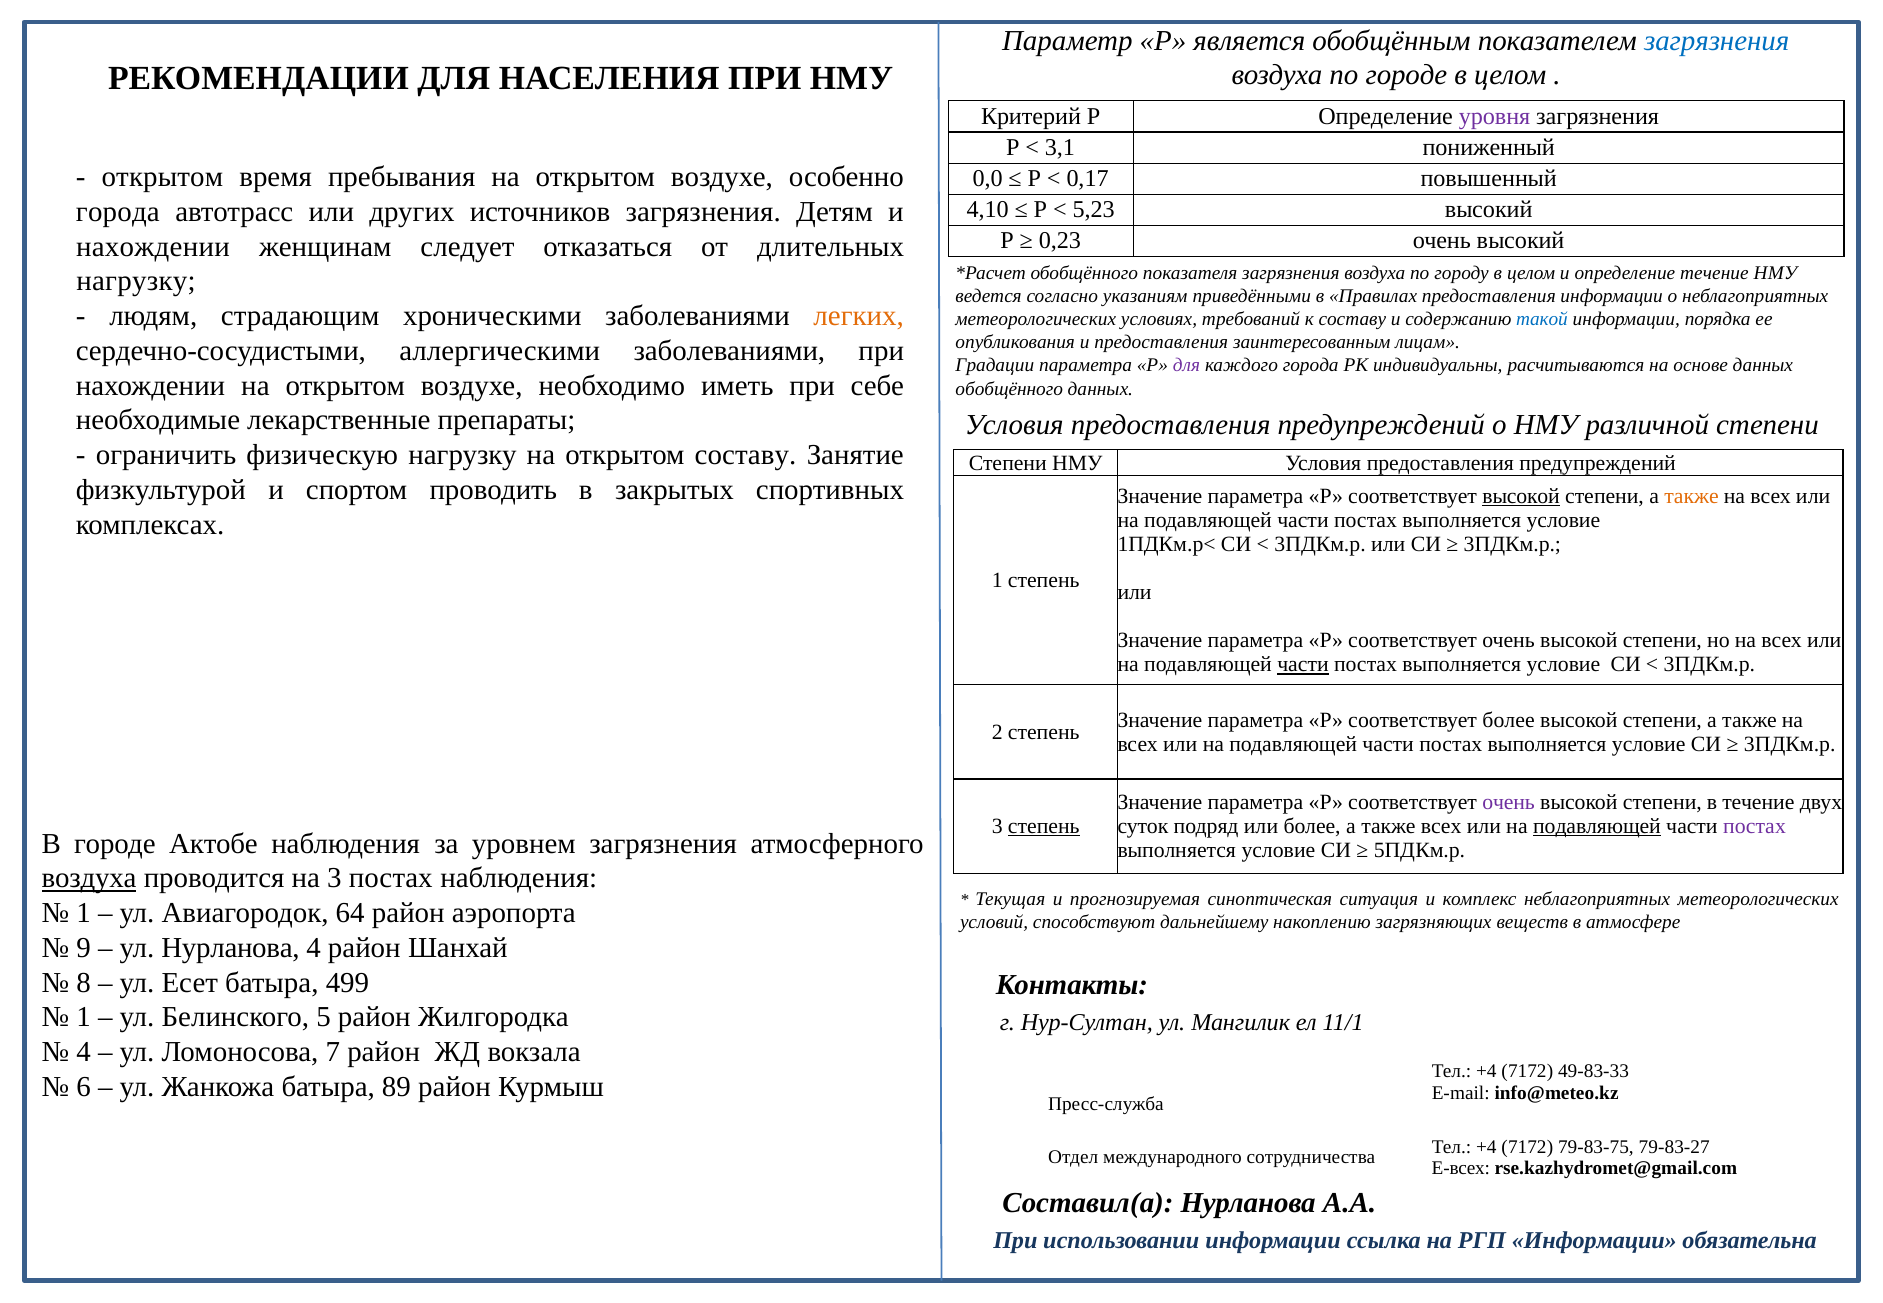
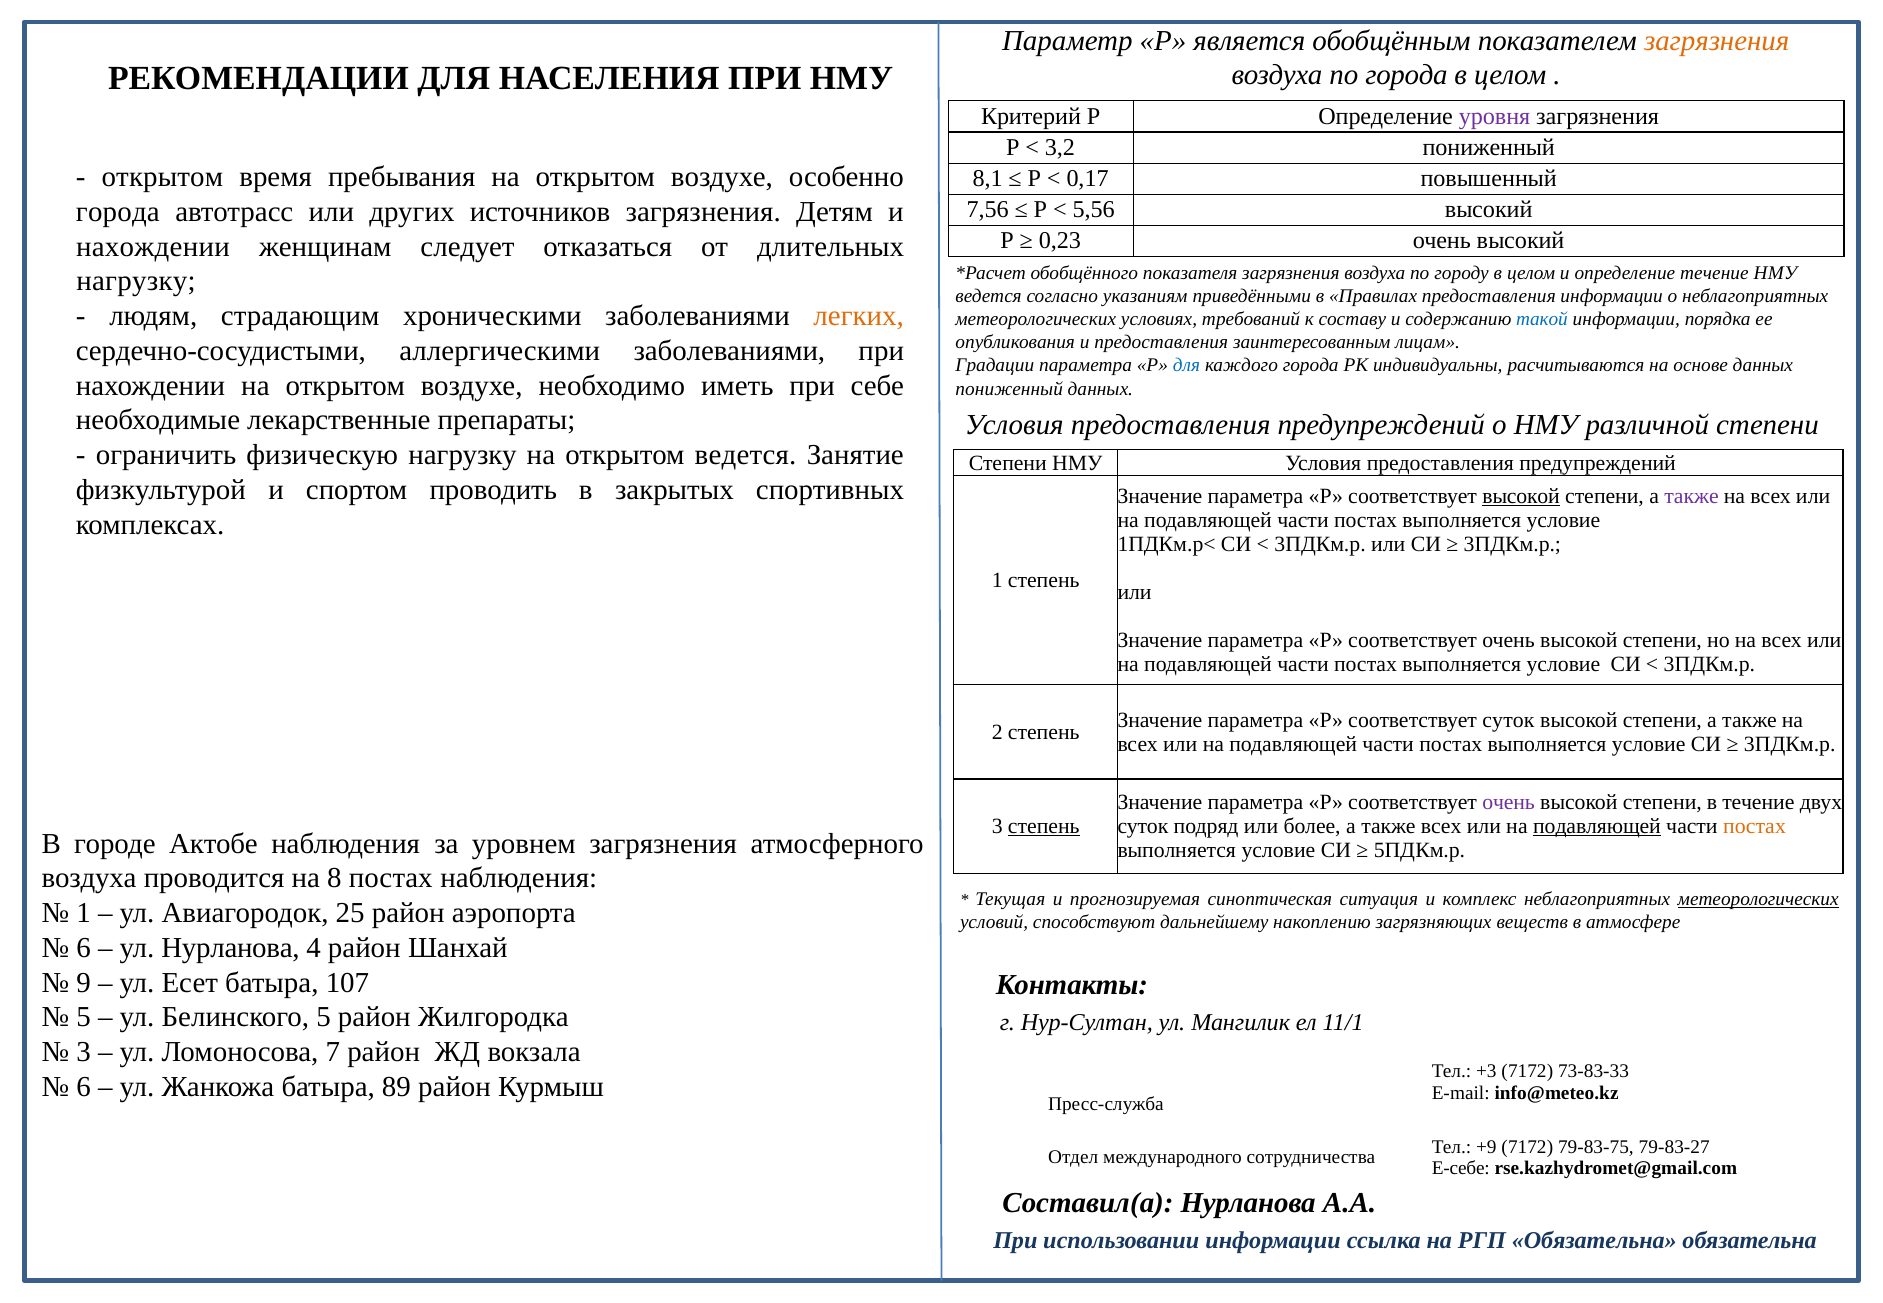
загрязнения at (1717, 41) colour: blue -> orange
по городе: городе -> города
3,1: 3,1 -> 3,2
0,0: 0,0 -> 8,1
4,10: 4,10 -> 7,56
5,23: 5,23 -> 5,56
для at (1187, 366) colour: purple -> blue
обобщённого at (1009, 389): обобщённого -> пониженный
открытом составу: составу -> ведется
также at (1692, 496) colour: orange -> purple
части at (1303, 665) underline: present -> none
соответствует более: более -> суток
постах at (1754, 827) colour: purple -> orange
воздуха at (89, 879) underline: present -> none
на 3: 3 -> 8
метеорологических at (1758, 899) underline: none -> present
64: 64 -> 25
9 at (84, 948): 9 -> 6
8: 8 -> 9
499: 499 -> 107
1 at (84, 1018): 1 -> 5
4 at (84, 1052): 4 -> 3
+4 at (1486, 1072): +4 -> +3
49-83-33: 49-83-33 -> 73-83-33
+4 at (1486, 1147): +4 -> +9
E-всех: E-всех -> E-себе
РГП Информации: Информации -> Обязательна
